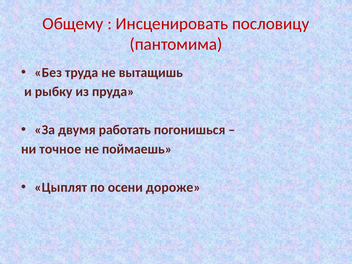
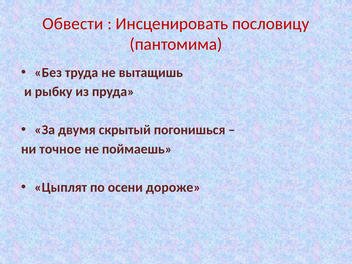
Общему: Общему -> Обвести
работать: работать -> скрытый
